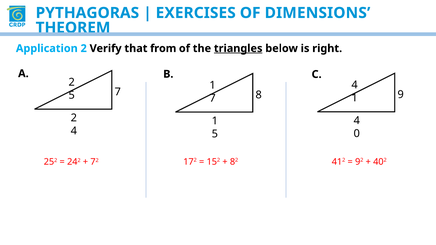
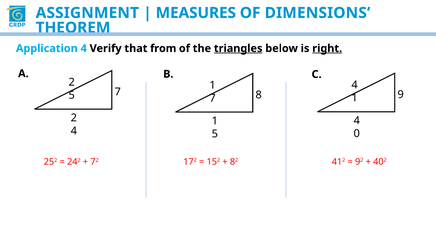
PYTHAGORAS: PYTHAGORAS -> ASSIGNMENT
EXERCISES: EXERCISES -> MEASURES
Application 2: 2 -> 4
right underline: none -> present
